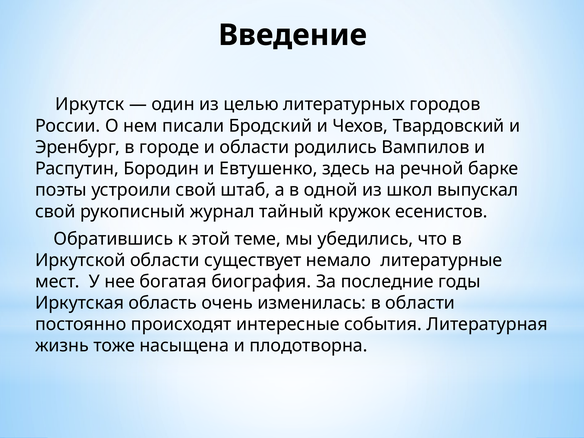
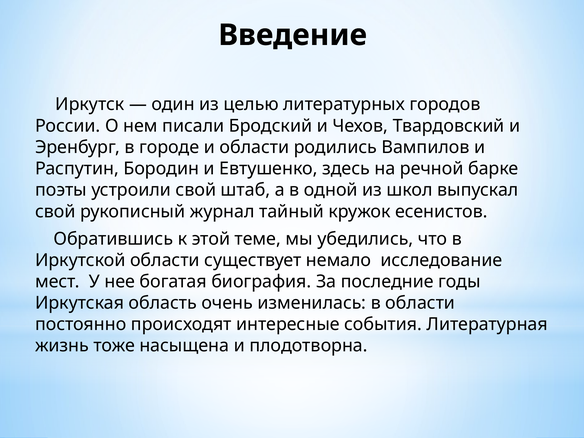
литературные: литературные -> исследование
